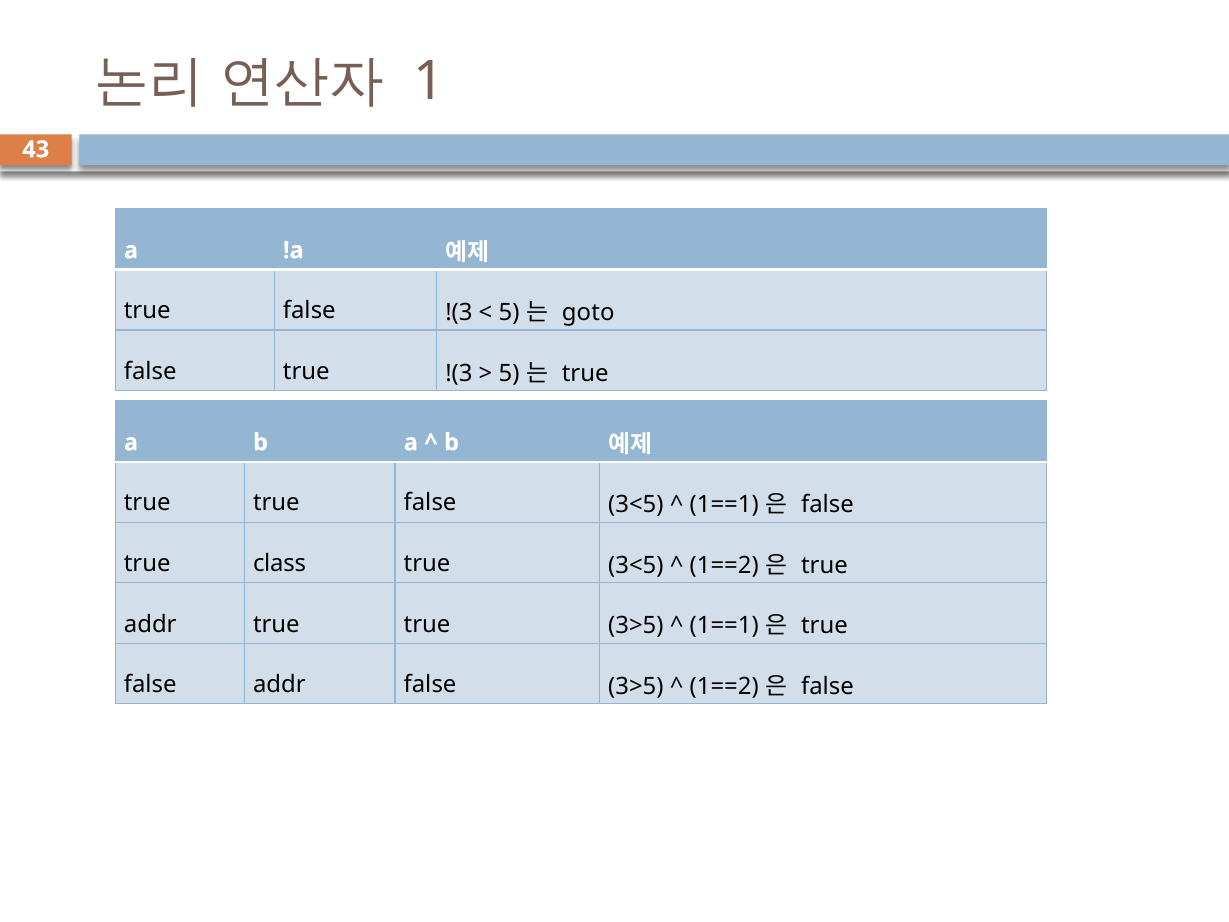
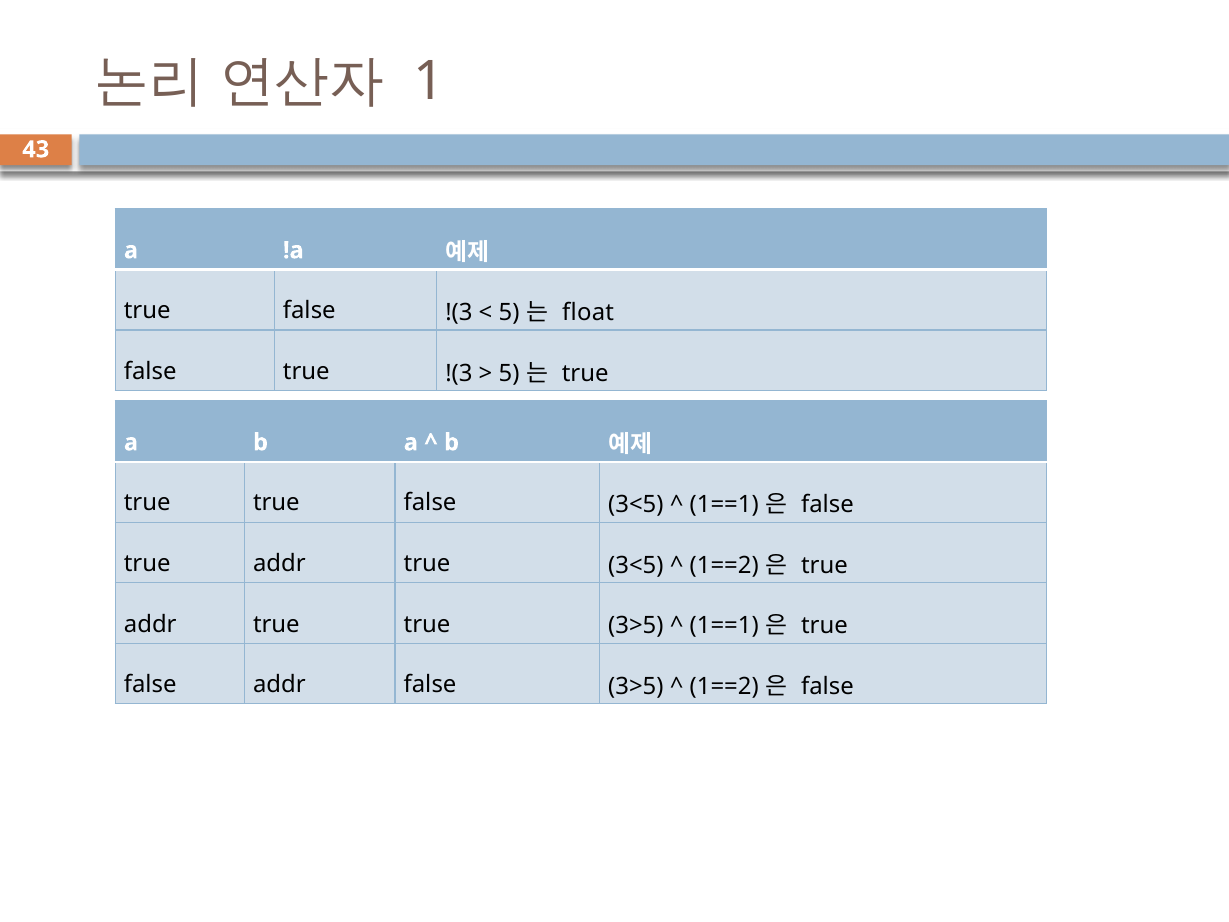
goto: goto -> float
class at (280, 563): class -> addr
